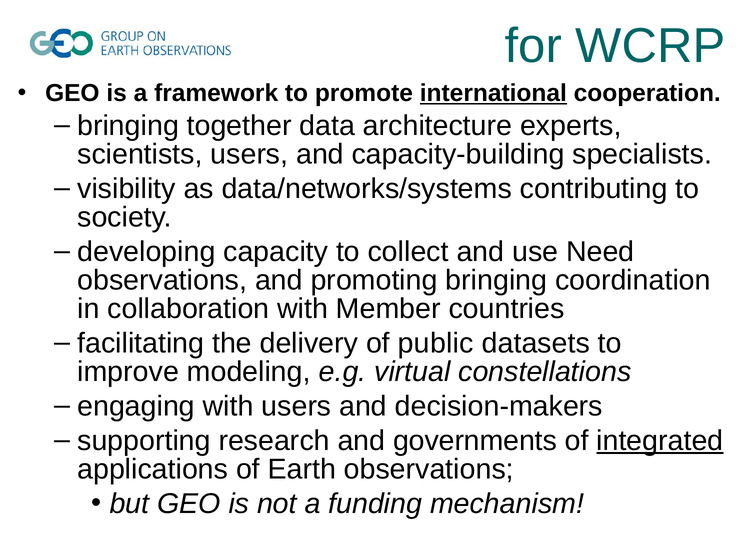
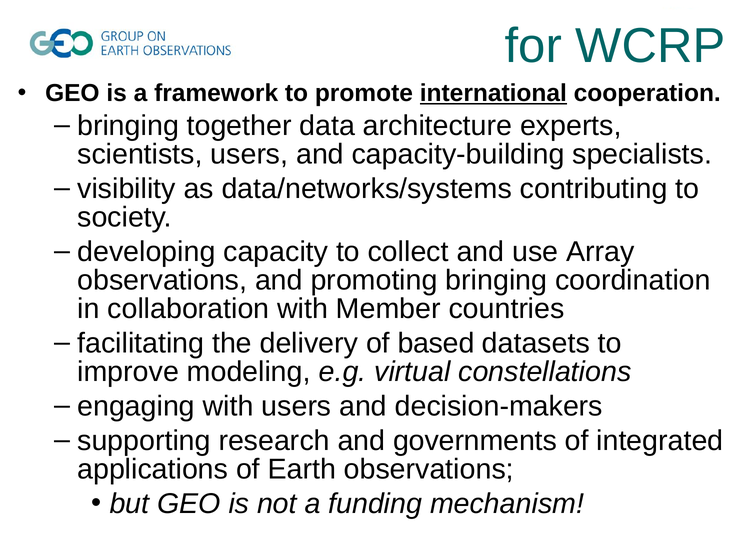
Need: Need -> Array
public: public -> based
integrated underline: present -> none
